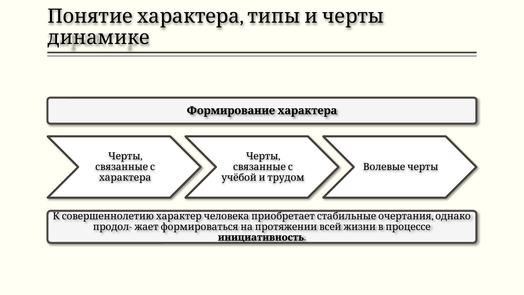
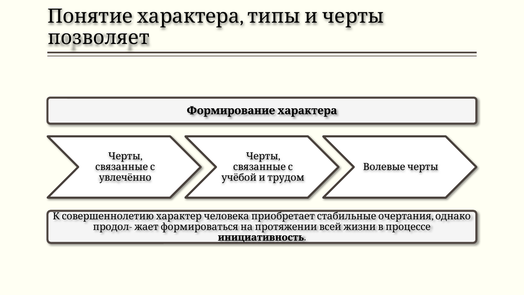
динамике: динамике -> позволяет
характера: характера -> увлечённо
